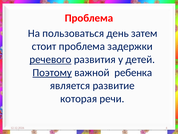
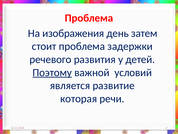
пользоваться: пользоваться -> изображения
речевого underline: present -> none
ребенка: ребенка -> условий
